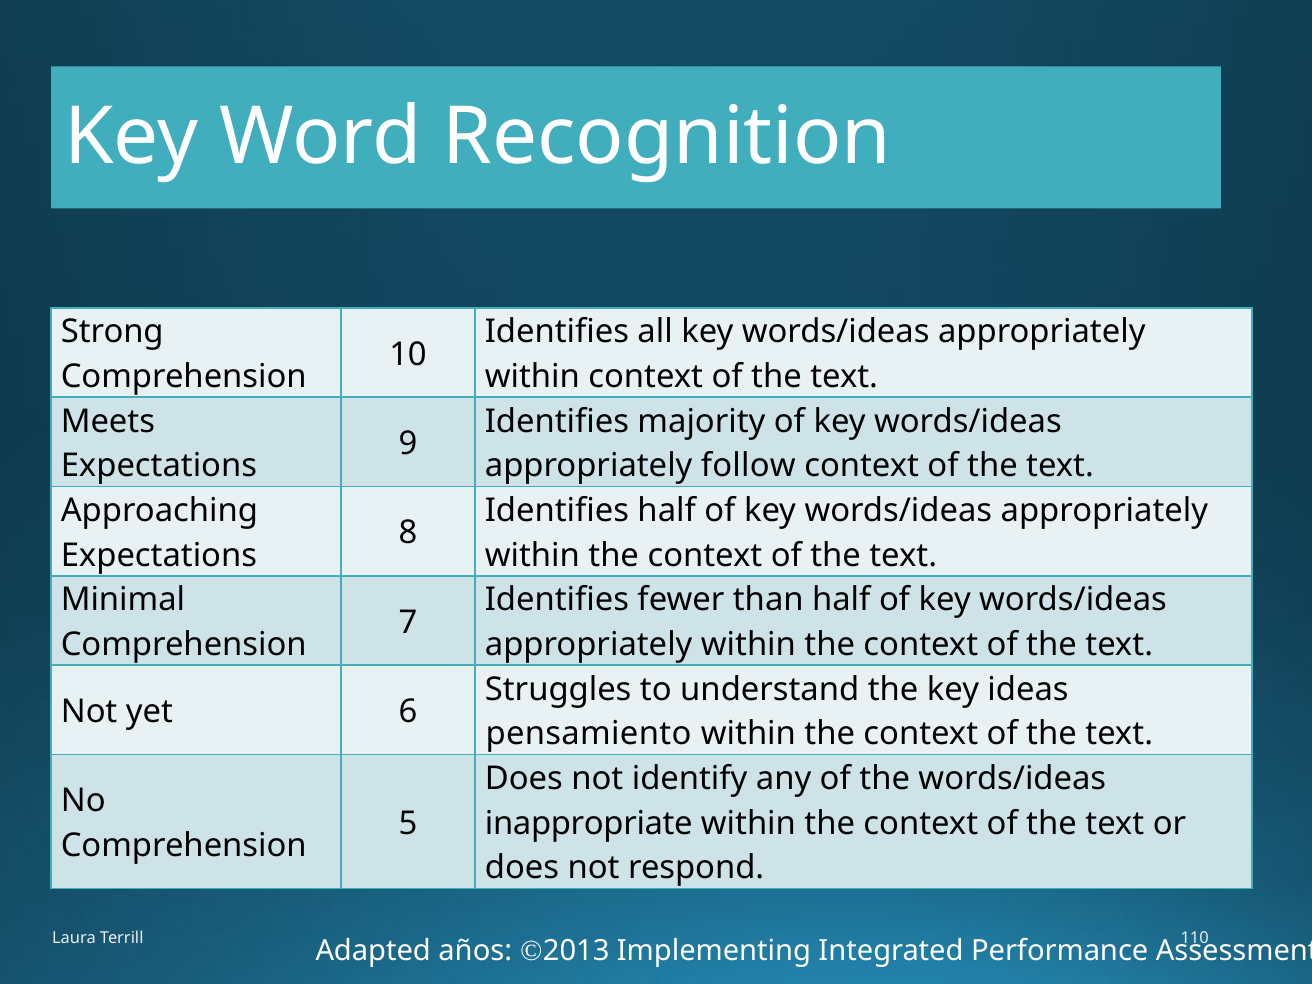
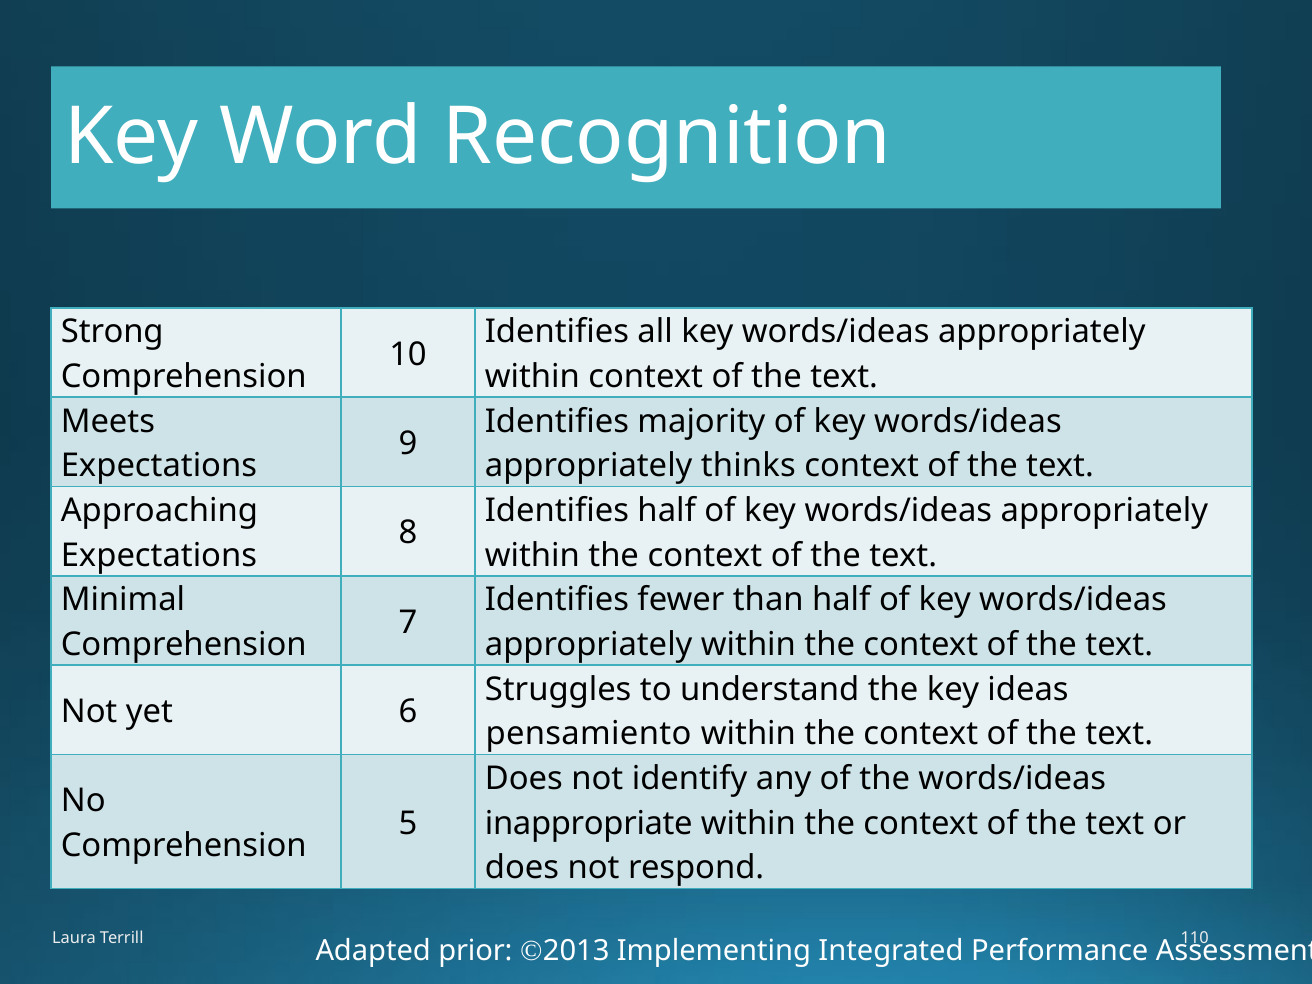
follow: follow -> thinks
años: años -> prior
